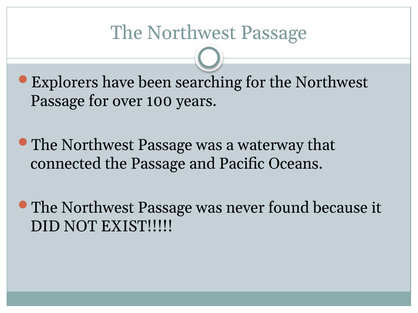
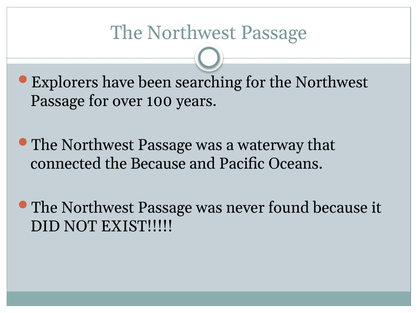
the Passage: Passage -> Because
